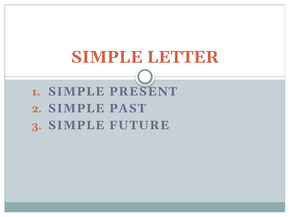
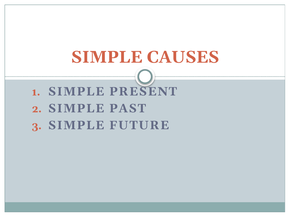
LETTER: LETTER -> CAUSES
